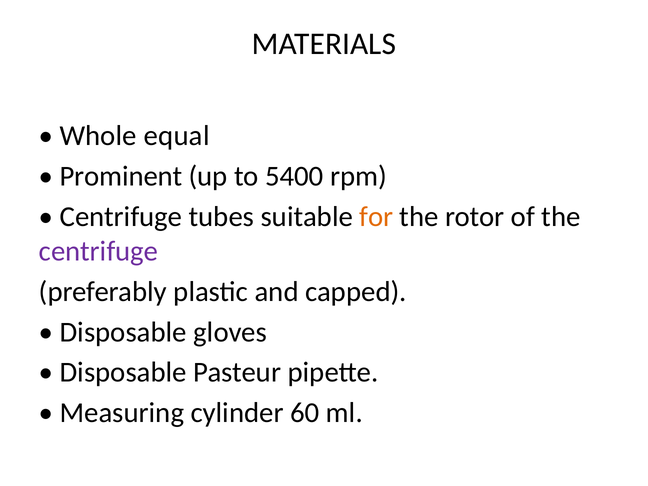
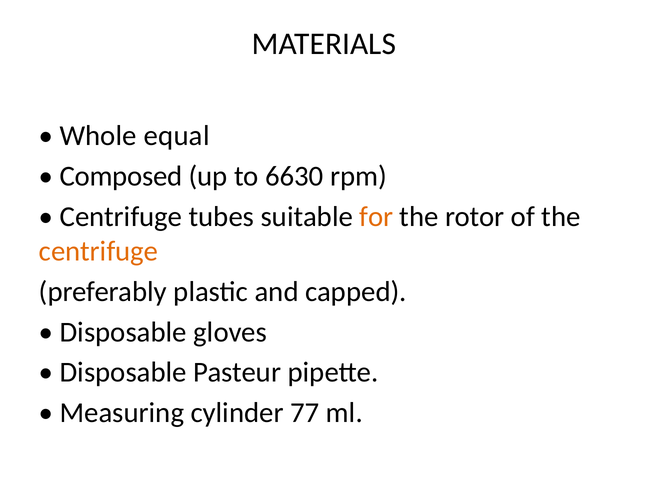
Prominent: Prominent -> Composed
5400: 5400 -> 6630
centrifuge at (99, 251) colour: purple -> orange
60: 60 -> 77
